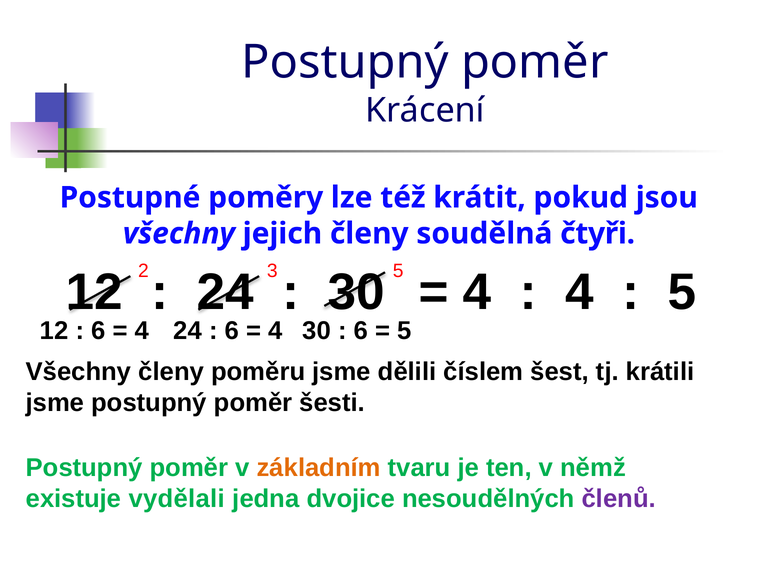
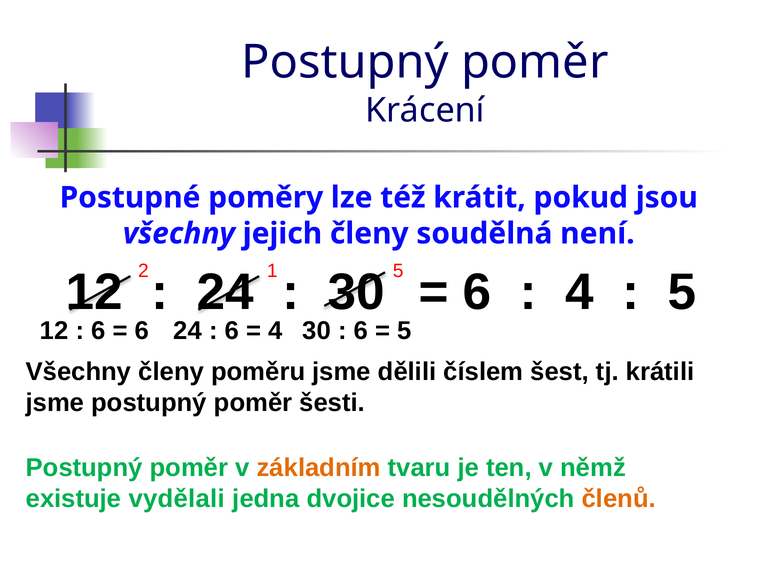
čtyři: čtyři -> není
3: 3 -> 1
4 at (477, 292): 4 -> 6
4 at (142, 330): 4 -> 6
členů colour: purple -> orange
